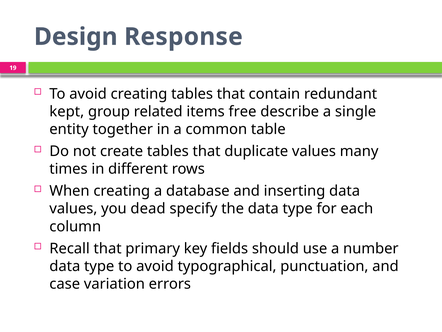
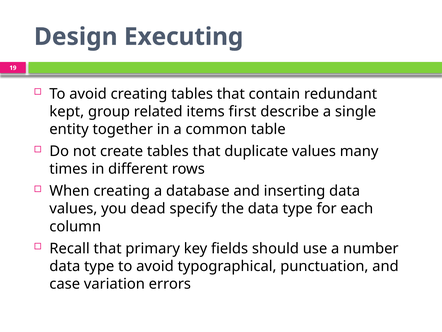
Response: Response -> Executing
free: free -> first
